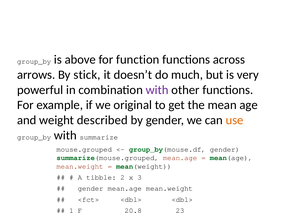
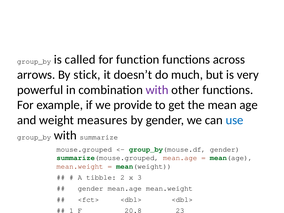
above: above -> called
original: original -> provide
described: described -> measures
use colour: orange -> blue
